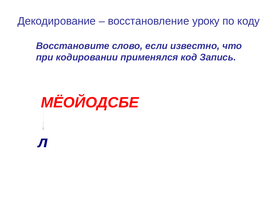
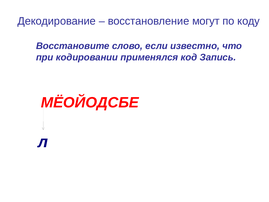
уроку: уроку -> могут
